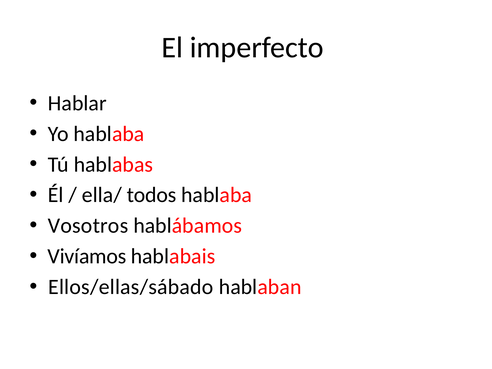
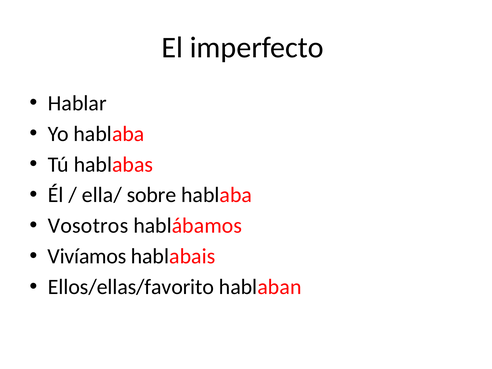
todos: todos -> sobre
Ellos/ellas/sábado: Ellos/ellas/sábado -> Ellos/ellas/favorito
